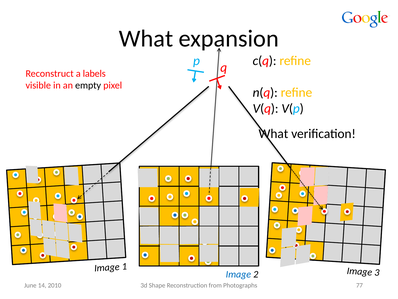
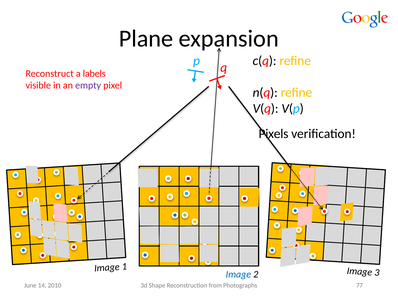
What at (146, 39): What -> Plane
empty colour: black -> purple
What at (273, 134): What -> Pixels
